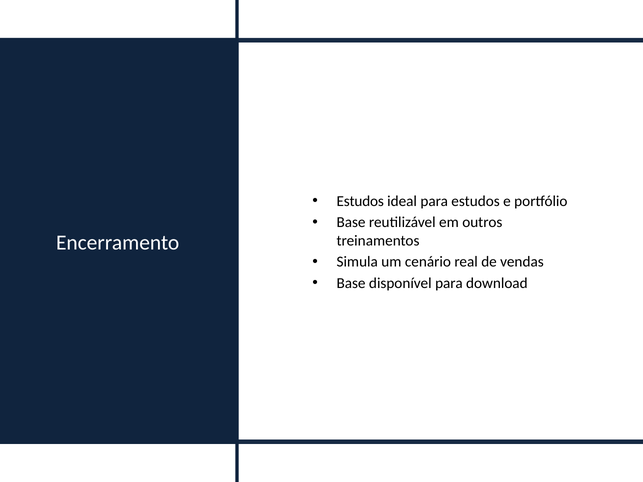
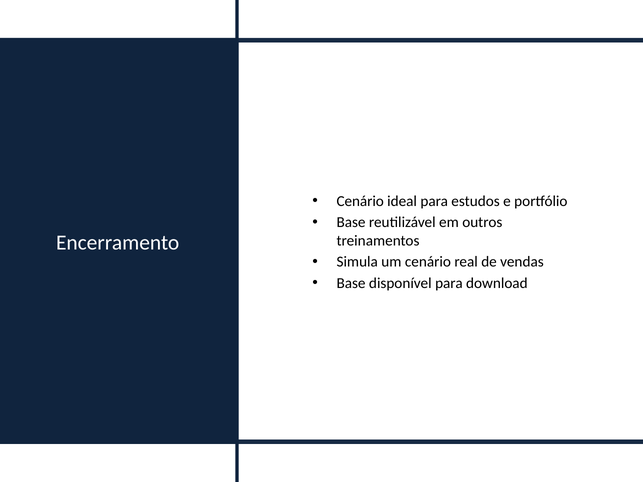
Estudos at (360, 201): Estudos -> Cenário
